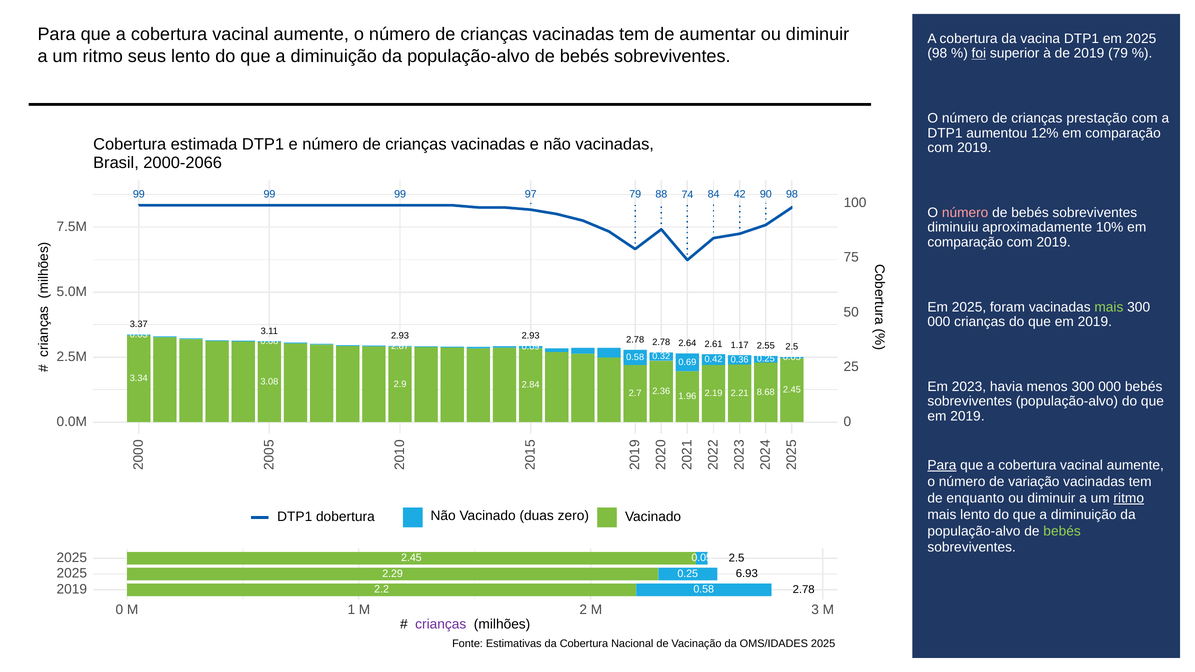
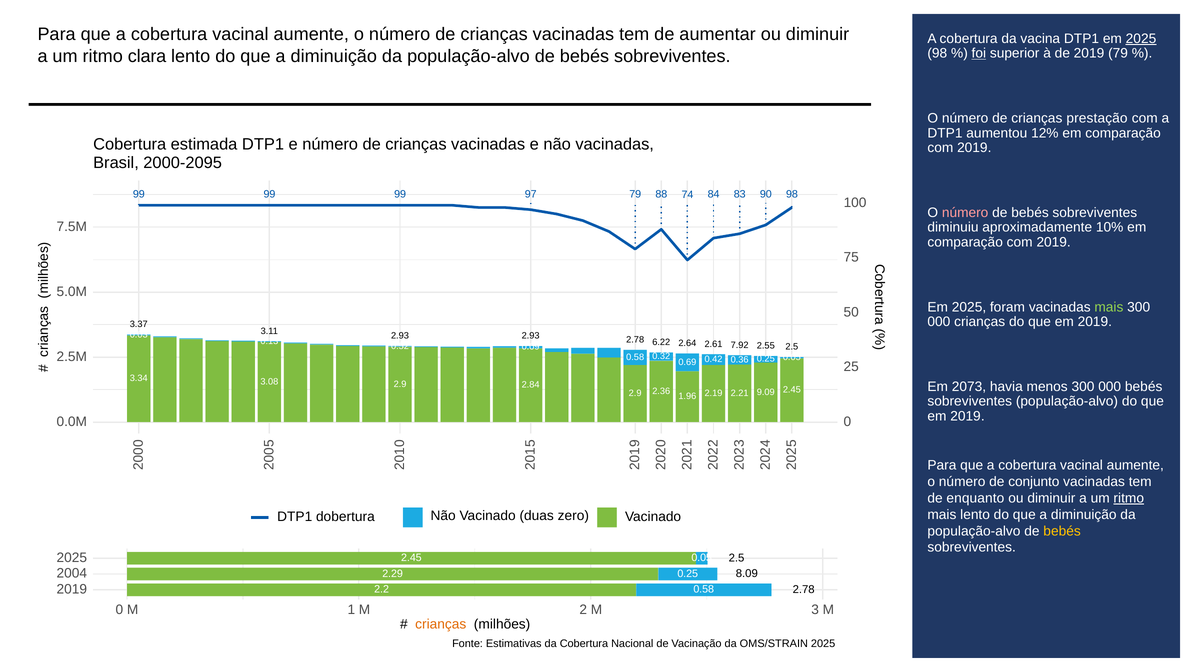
2025 at (1141, 39) underline: none -> present
seus: seus -> clara
2000-2066: 2000-2066 -> 2000-2095
42: 42 -> 83
2.78 2.78: 2.78 -> 6.22
1.17: 1.17 -> 7.92
0.08: 0.08 -> 0.13
2.87: 2.87 -> 0.52
2023: 2023 -> 2073
8.68: 8.68 -> 9.09
2.7 at (635, 393): 2.7 -> 2.9
Para at (942, 465) underline: present -> none
variação: variação -> conjunto
bebés at (1062, 531) colour: light green -> yellow
2025 at (72, 574): 2025 -> 2004
6.93: 6.93 -> 8.09
crianças at (441, 625) colour: purple -> orange
OMS/IDADES: OMS/IDADES -> OMS/STRAIN
